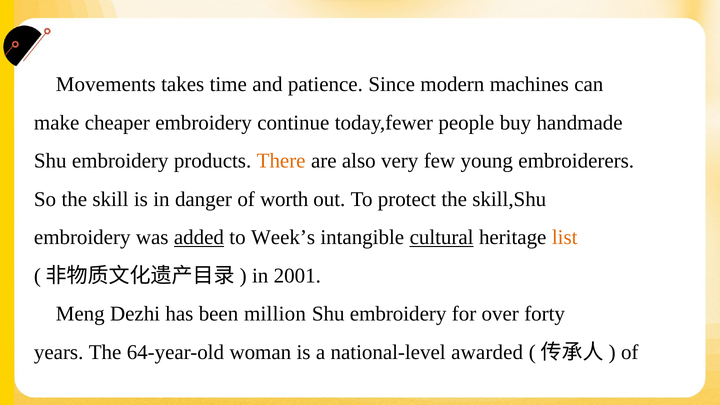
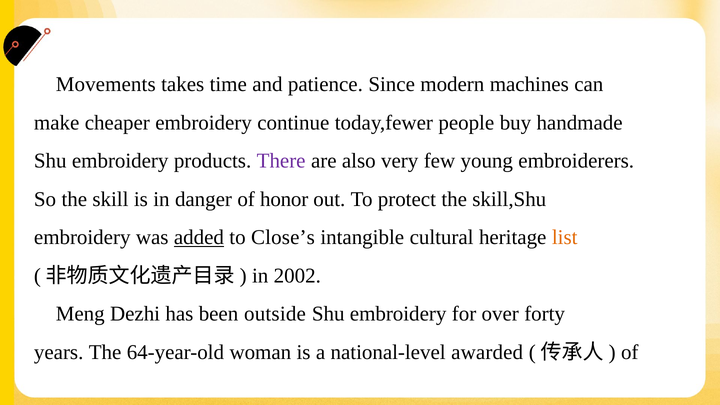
There colour: orange -> purple
worth: worth -> honor
Week’s: Week’s -> Close’s
cultural underline: present -> none
2001: 2001 -> 2002
million: million -> outside
